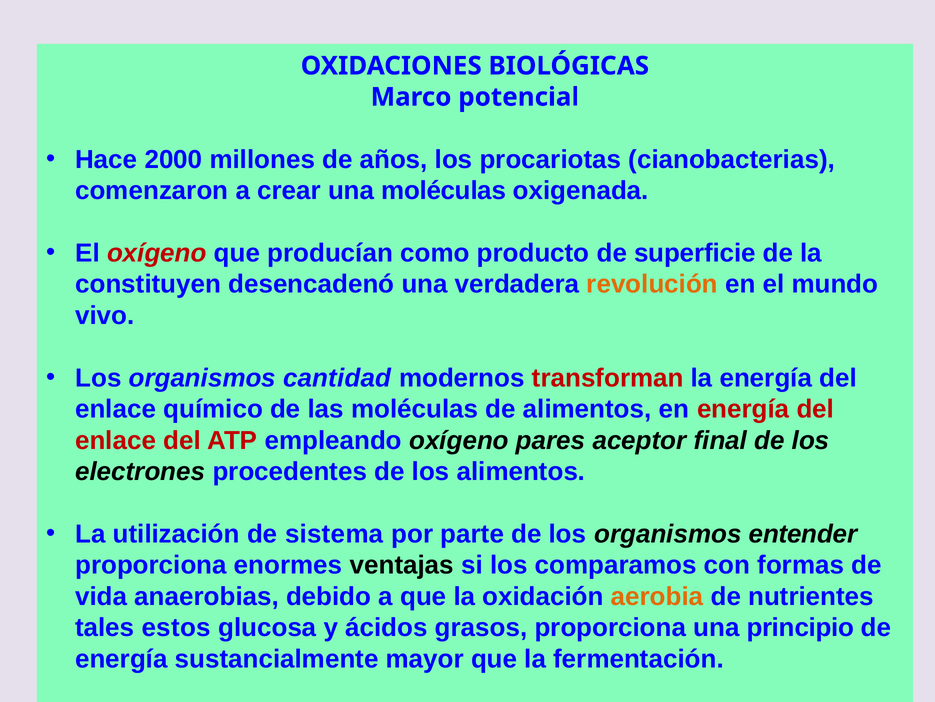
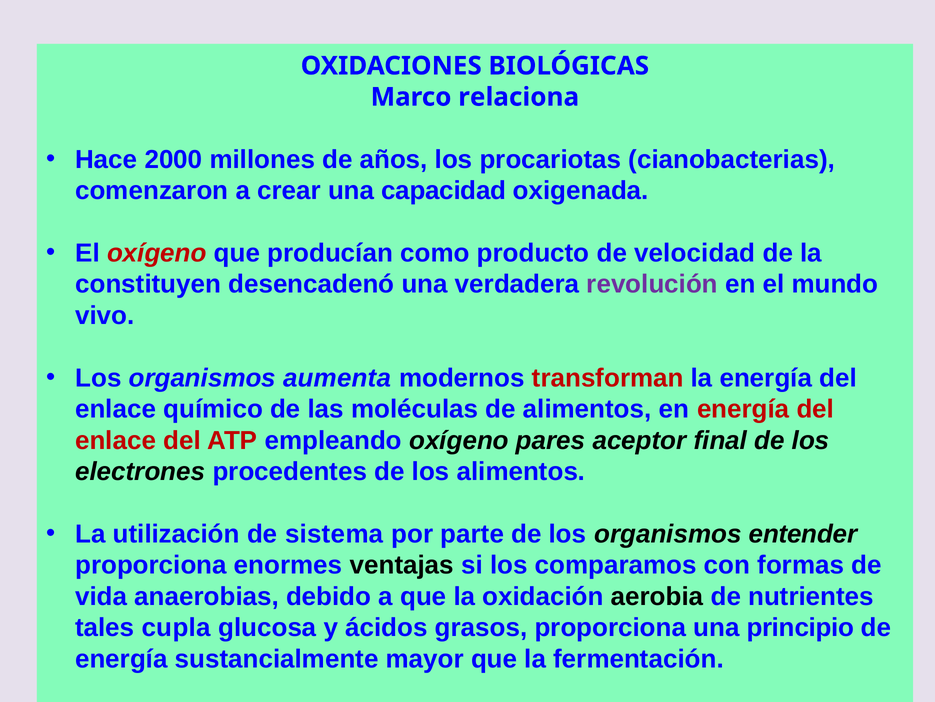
potencial: potencial -> relaciona
una moléculas: moléculas -> capacidad
superficie: superficie -> velocidad
revolución colour: orange -> purple
cantidad: cantidad -> aumenta
aerobia colour: orange -> black
estos: estos -> cupla
